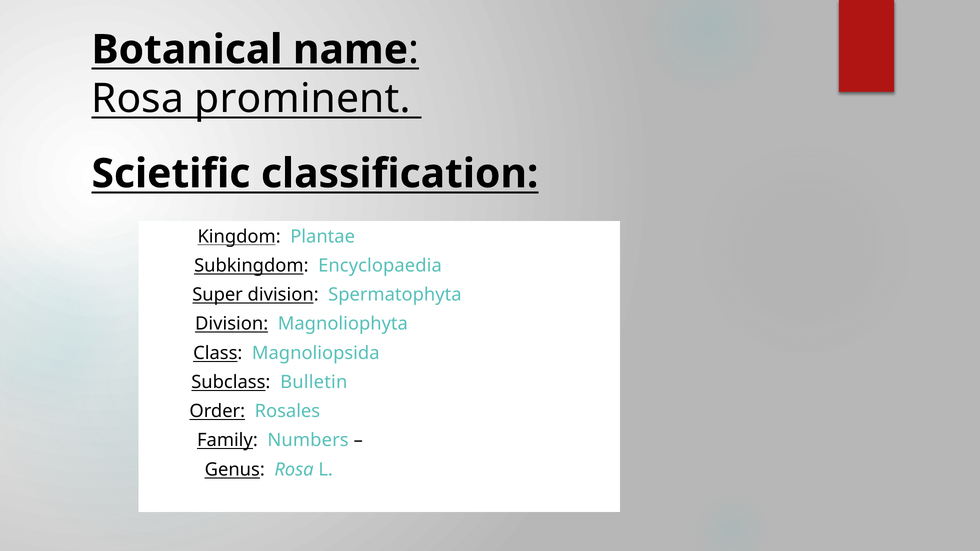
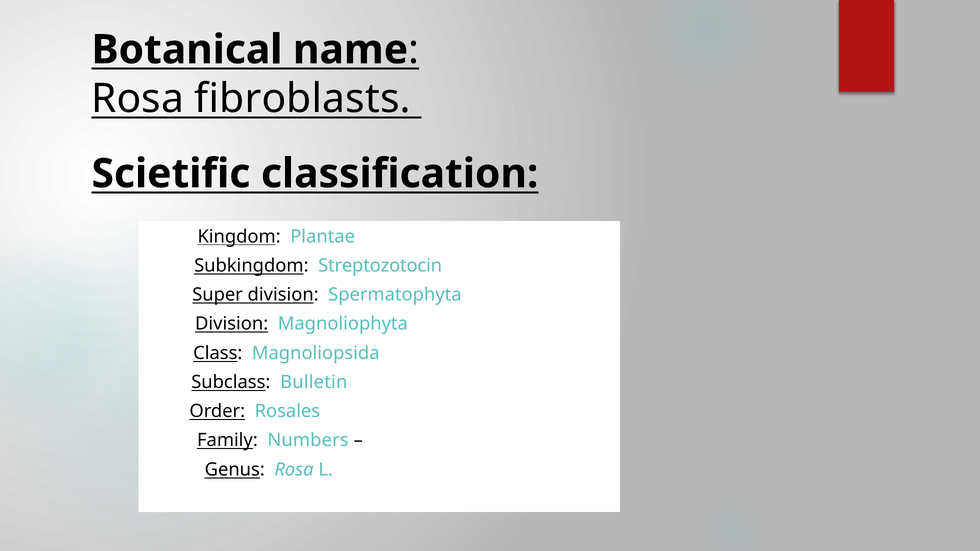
prominent: prominent -> fibroblasts
Encyclopaedia: Encyclopaedia -> Streptozotocin
